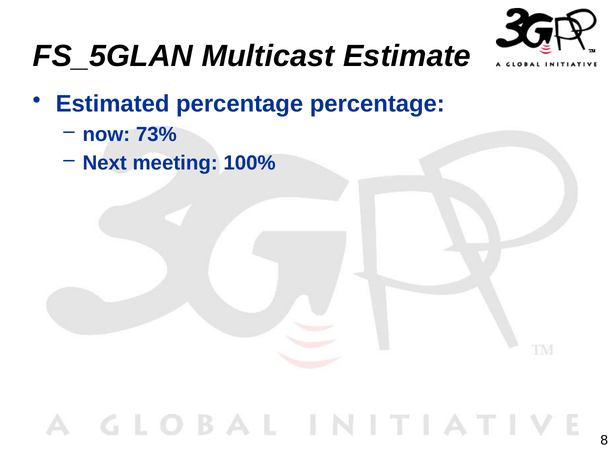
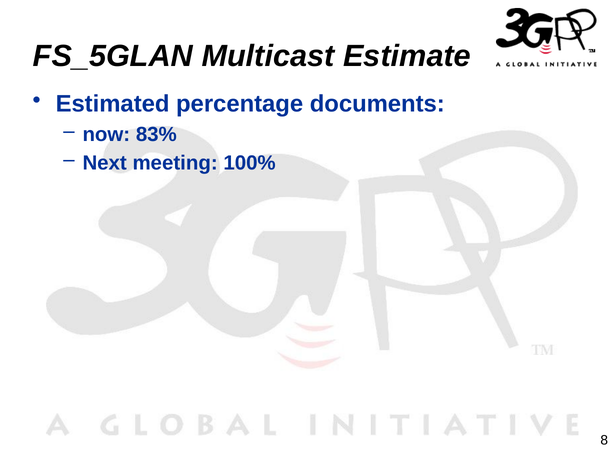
percentage percentage: percentage -> documents
73%: 73% -> 83%
